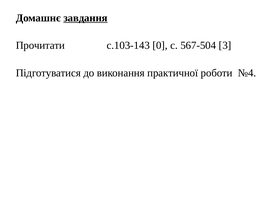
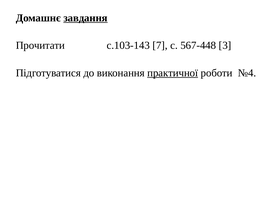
0: 0 -> 7
567-504: 567-504 -> 567-448
практичної underline: none -> present
